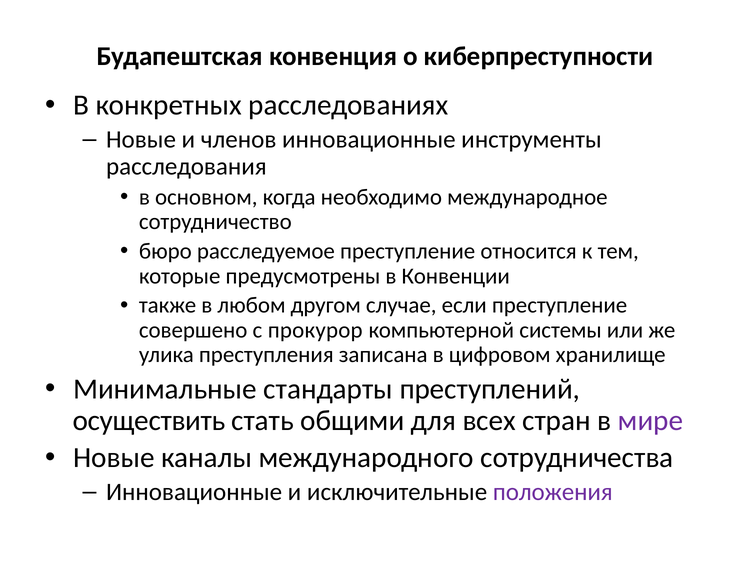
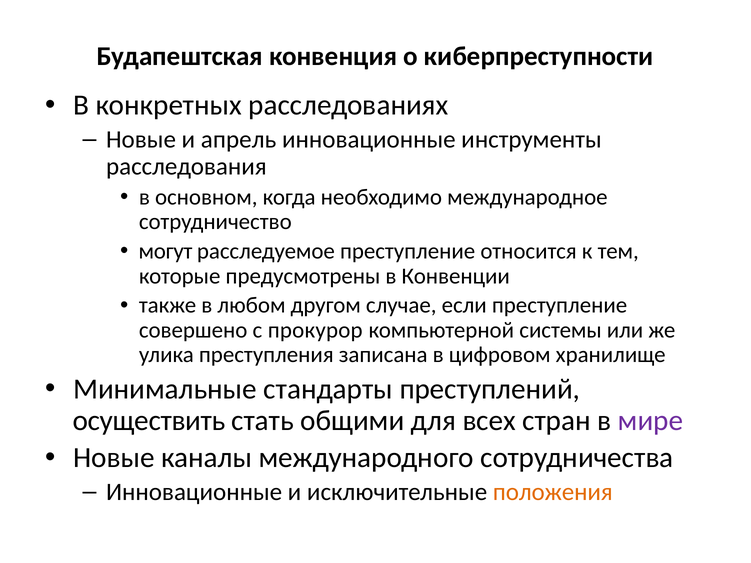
членов: членов -> апрель
бюро: бюро -> могут
положения colour: purple -> orange
